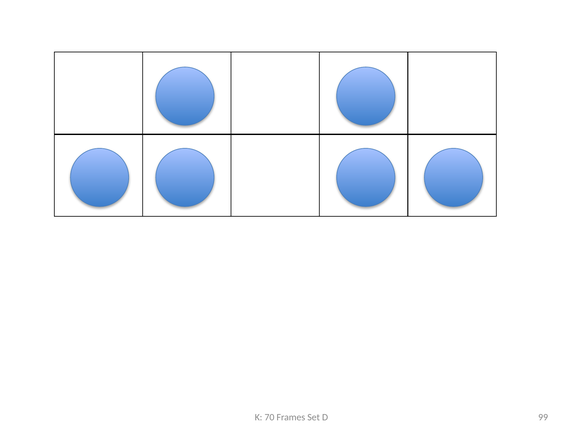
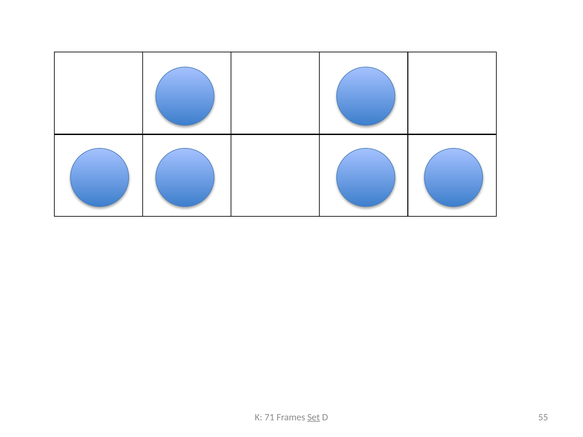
70: 70 -> 71
Set underline: none -> present
99: 99 -> 55
